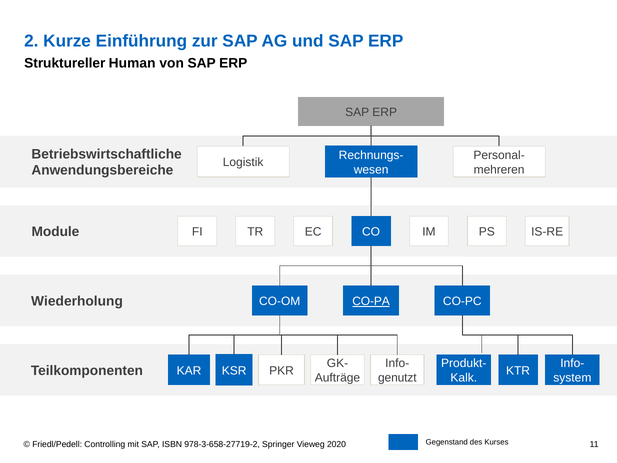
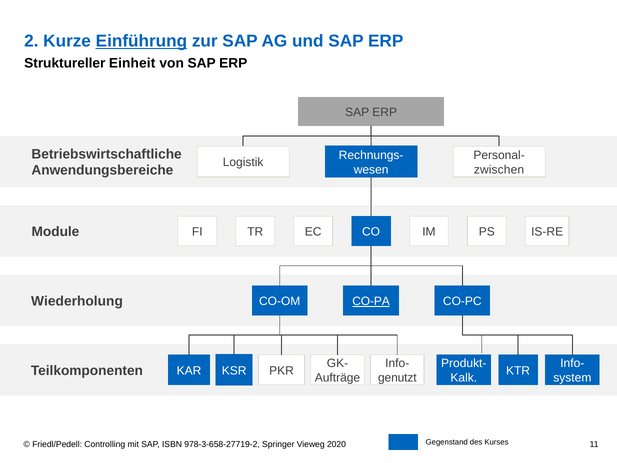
Einführung underline: none -> present
Human: Human -> Einheit
mehreren: mehreren -> zwischen
